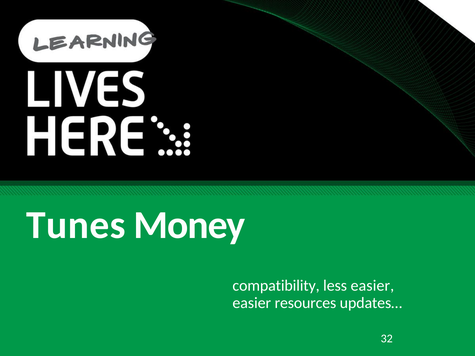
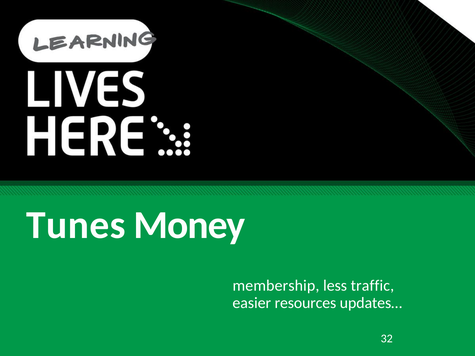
compatibility: compatibility -> membership
less easier: easier -> traffic
